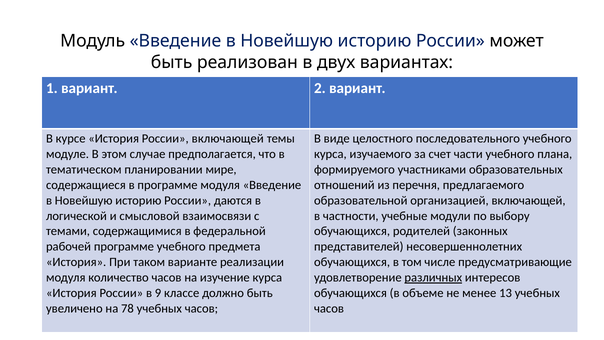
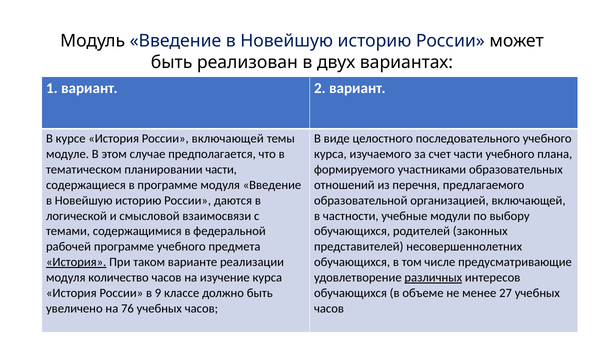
планировании мире: мире -> части
История at (76, 262) underline: none -> present
13: 13 -> 27
78: 78 -> 76
